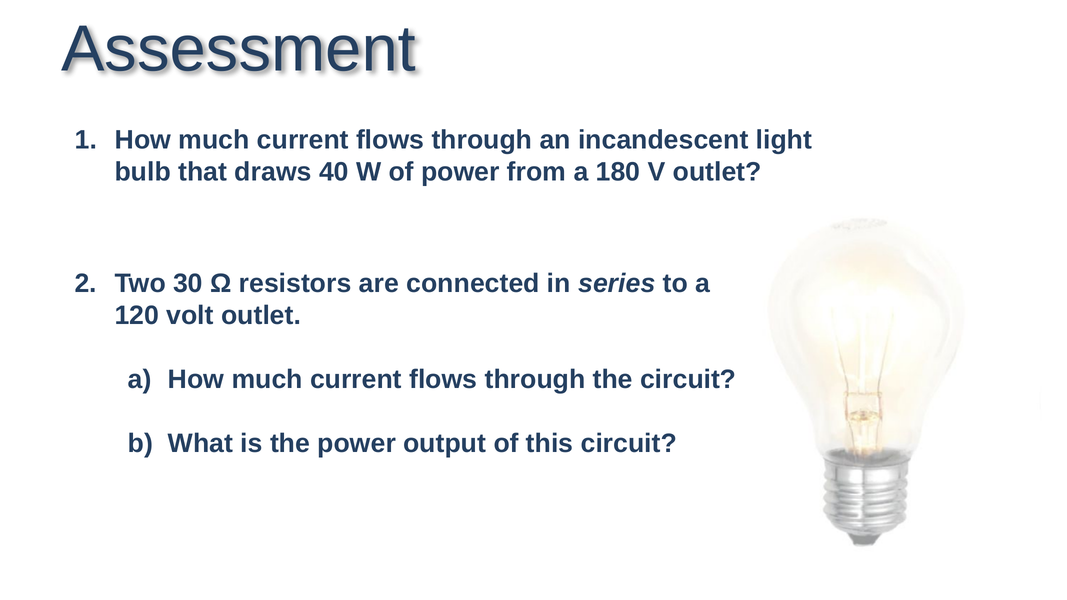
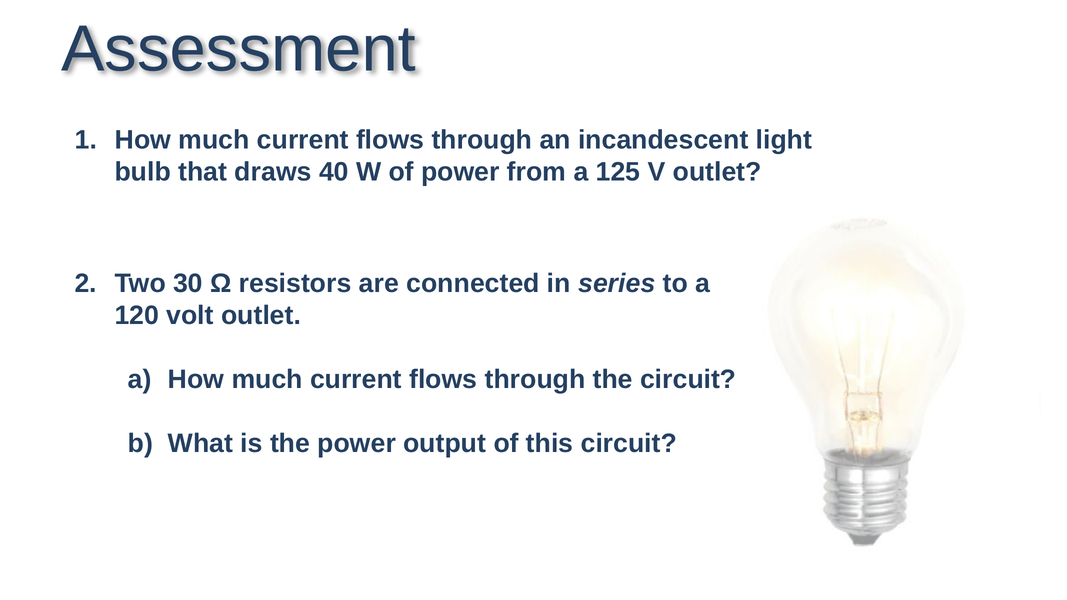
180: 180 -> 125
